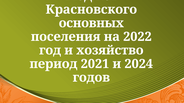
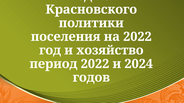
основных: основных -> политики
период 2021: 2021 -> 2022
